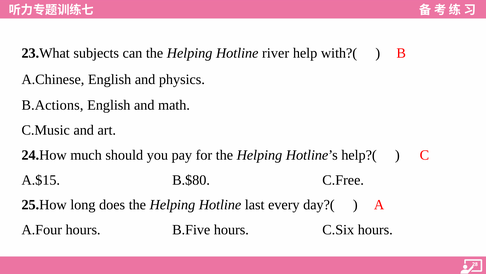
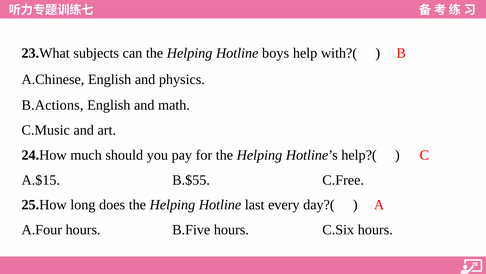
river: river -> boys
B.$80: B.$80 -> B.$55
